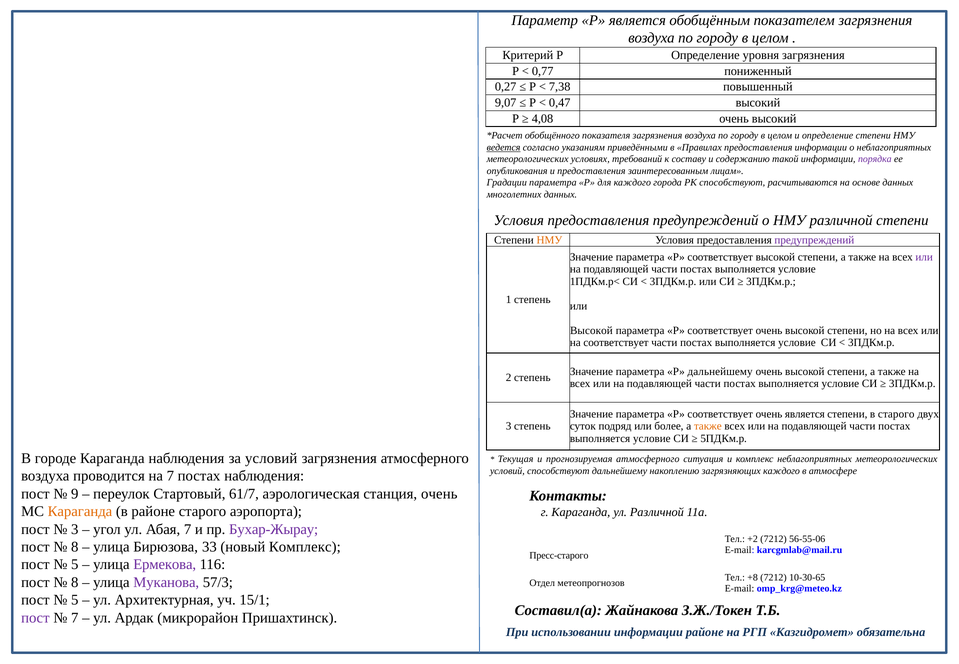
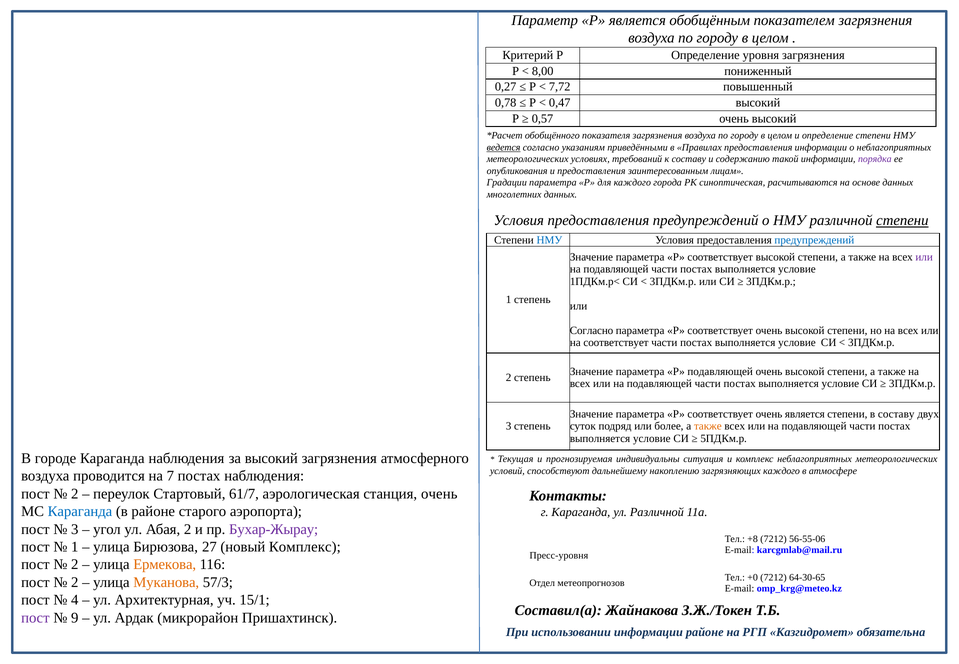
0,77: 0,77 -> 8,00
7,38: 7,38 -> 7,72
9,07: 9,07 -> 0,78
4,08: 4,08 -> 0,57
РК способствуют: способствуют -> синоптическая
степени at (902, 221) underline: none -> present
НМУ at (549, 240) colour: orange -> blue
предупреждений at (814, 240) colour: purple -> blue
Высокой at (591, 330): Высокой -> Согласно
Р дальнейшему: дальнейшему -> подавляющей
в старого: старого -> составу
за условий: условий -> высокий
прогнозируемая атмосферного: атмосферного -> индивидуальны
9 at (75, 494): 9 -> 2
Караганда at (80, 511) colour: orange -> blue
Абая 7: 7 -> 2
+2: +2 -> +8
8 at (75, 547): 8 -> 1
33: 33 -> 27
Пресс-старого: Пресс-старого -> Пресс-уровня
5 at (75, 565): 5 -> 2
Ермекова colour: purple -> orange
+8: +8 -> +0
10-30-65: 10-30-65 -> 64-30-65
8 at (75, 582): 8 -> 2
Муканова colour: purple -> orange
5 at (75, 600): 5 -> 4
7 at (75, 618): 7 -> 9
